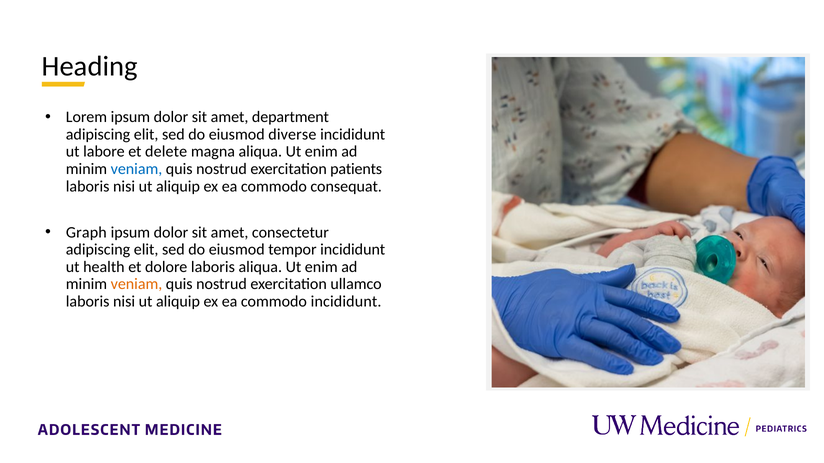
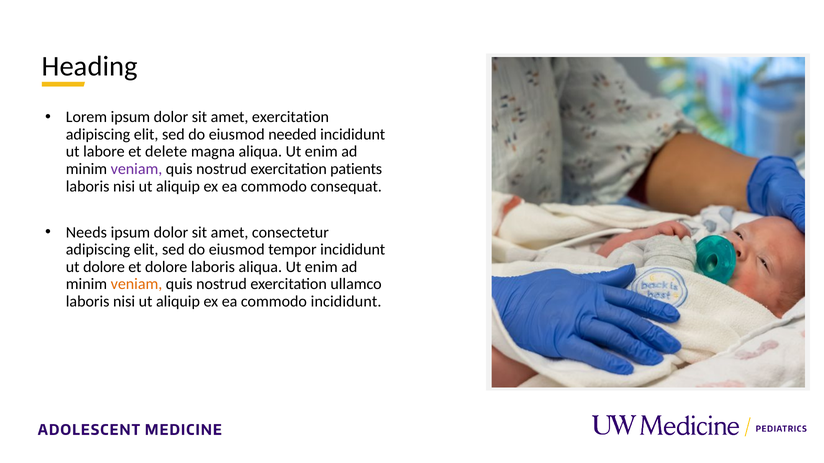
amet department: department -> exercitation
diverse: diverse -> needed
veniam at (137, 169) colour: blue -> purple
Graph: Graph -> Needs
ut health: health -> dolore
